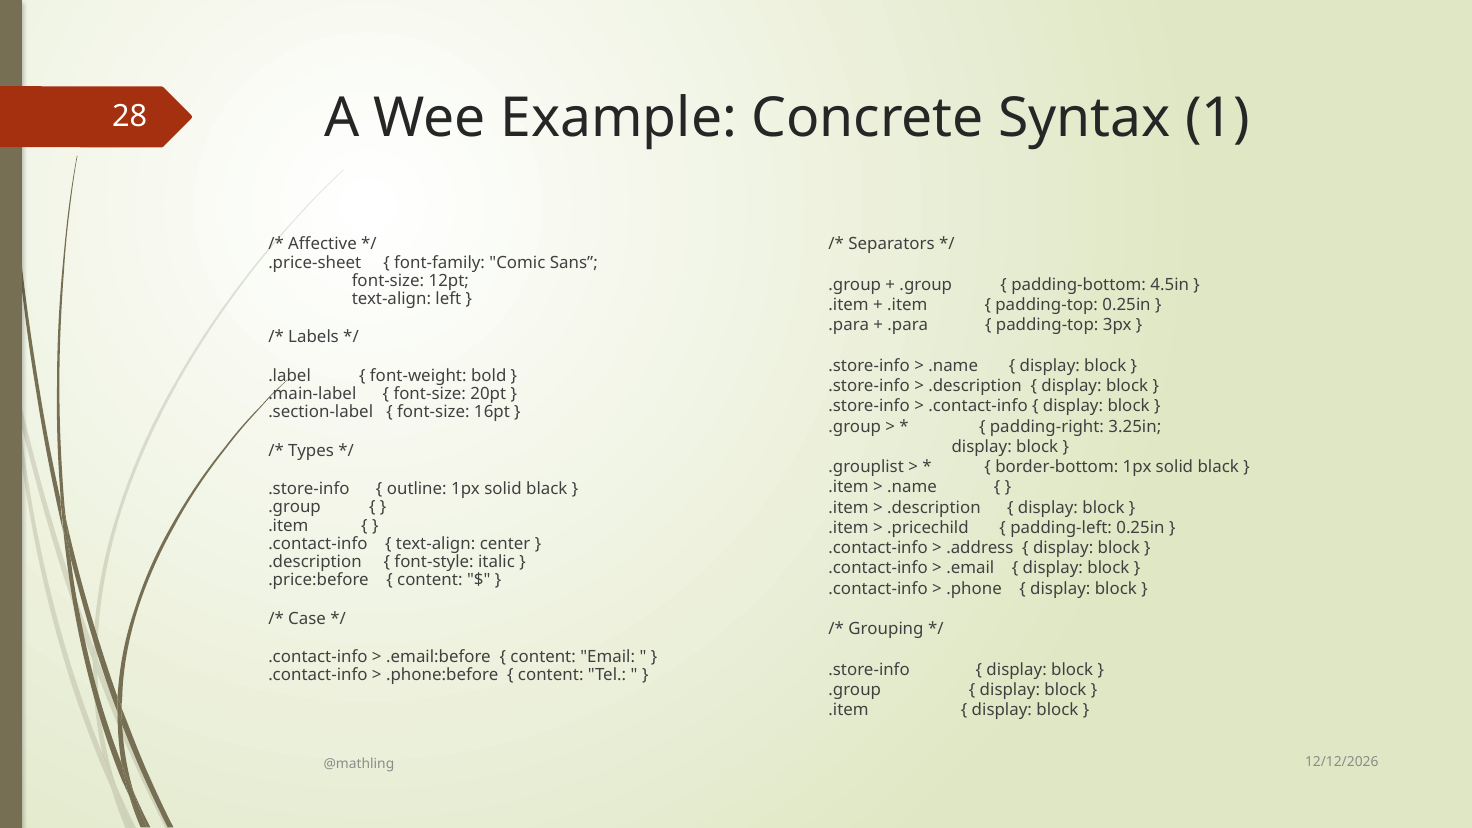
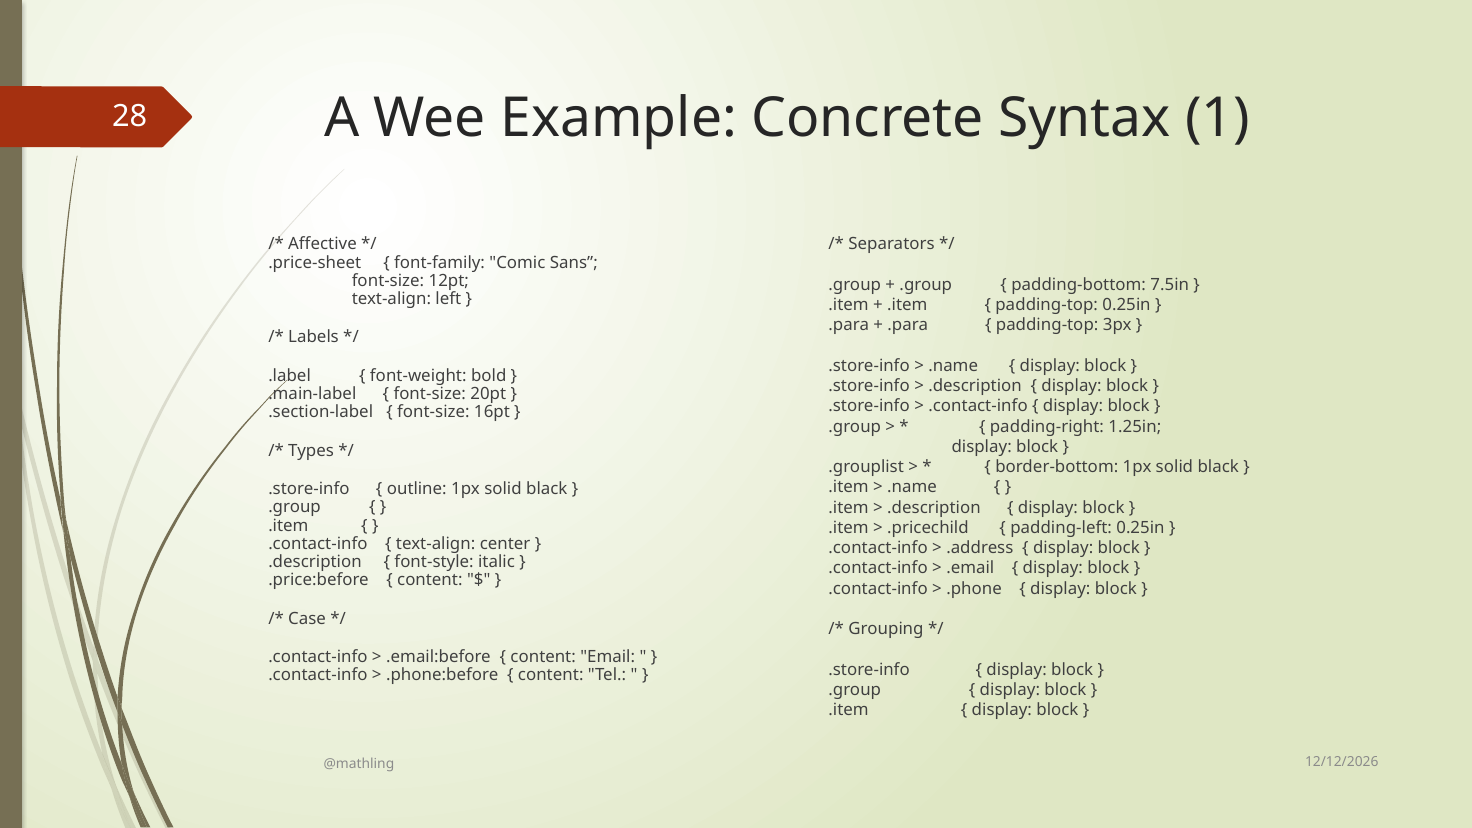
4.5in: 4.5in -> 7.5in
3.25in: 3.25in -> 1.25in
